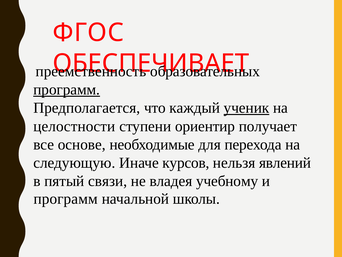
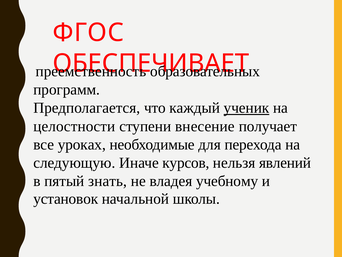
программ at (67, 90) underline: present -> none
ориентир: ориентир -> внесение
основе: основе -> уроках
связи: связи -> знать
программ at (66, 199): программ -> установок
